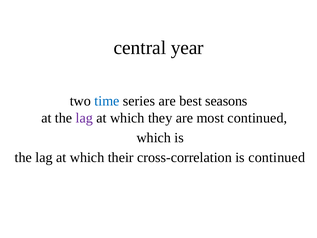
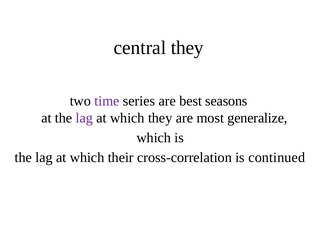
central year: year -> they
time colour: blue -> purple
most continued: continued -> generalize
